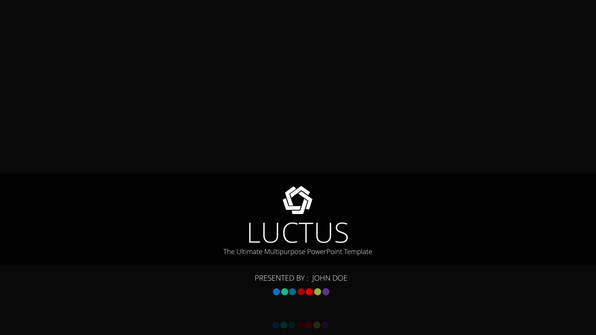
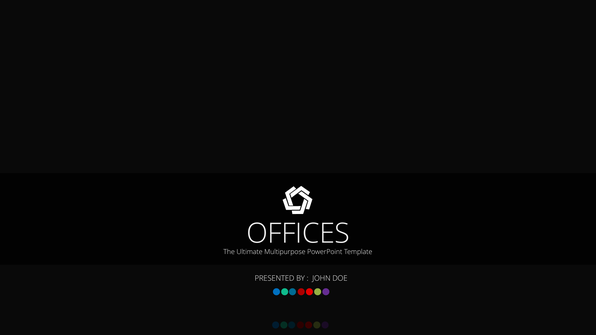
LUCTUS: LUCTUS -> OFFICES
